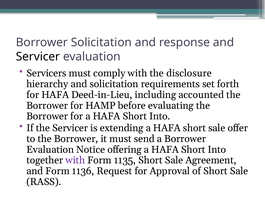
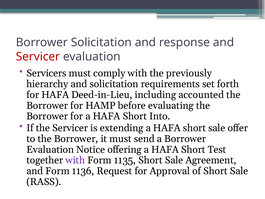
Servicer at (38, 56) colour: black -> red
disclosure: disclosure -> previously
Into at (217, 149): Into -> Test
